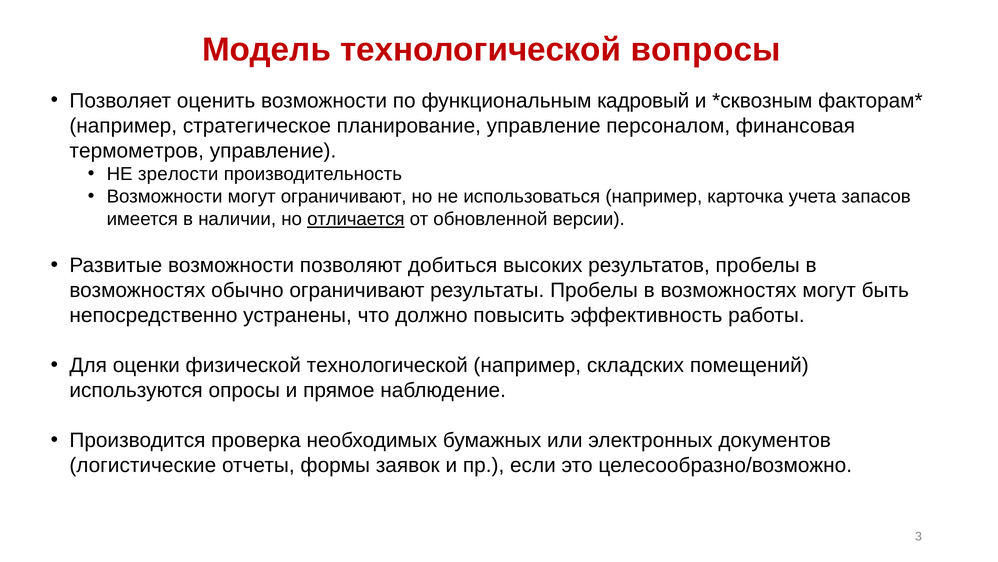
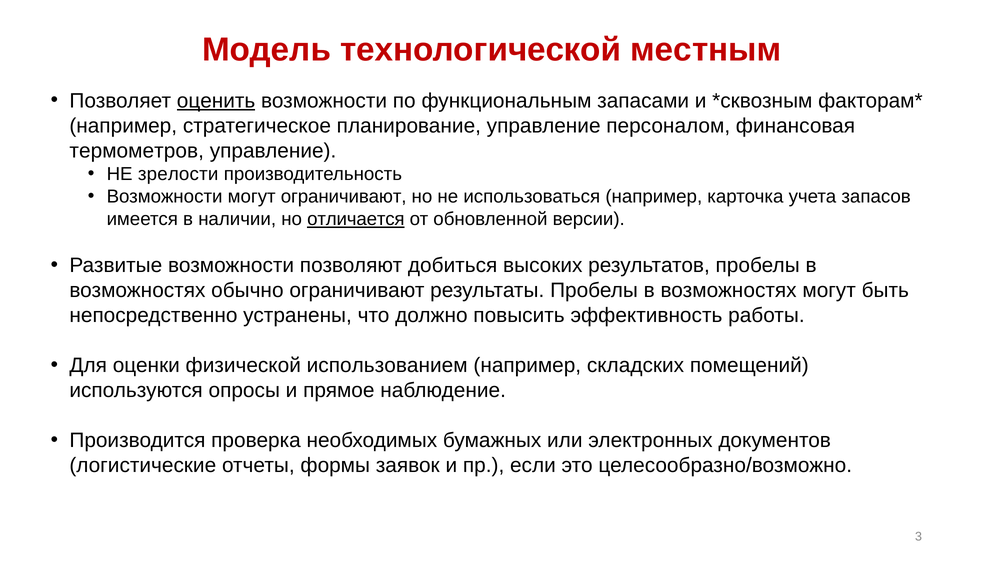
вопросы: вопросы -> местным
оценить underline: none -> present
кадровый: кадровый -> запасами
физической технологической: технологической -> использованием
